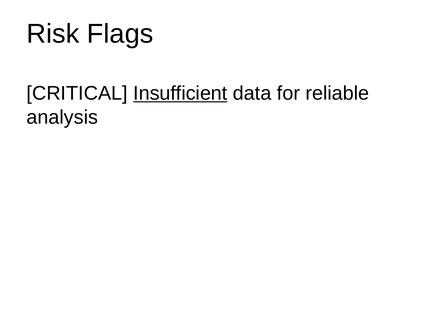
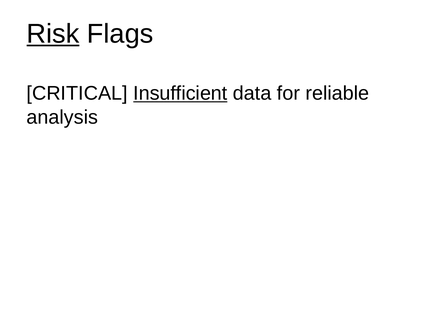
Risk underline: none -> present
